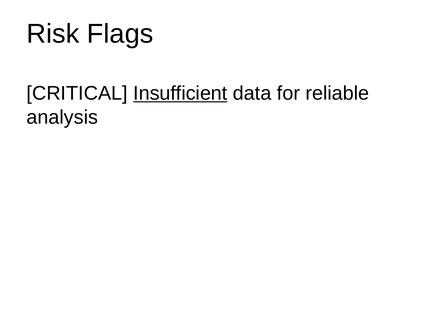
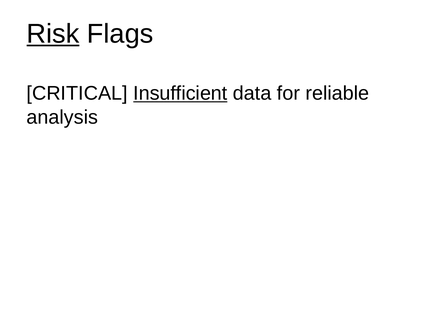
Risk underline: none -> present
